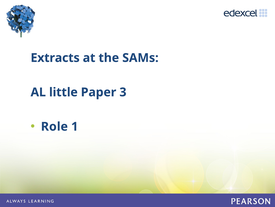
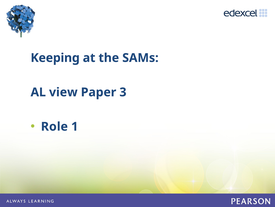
Extracts: Extracts -> Keeping
little: little -> view
